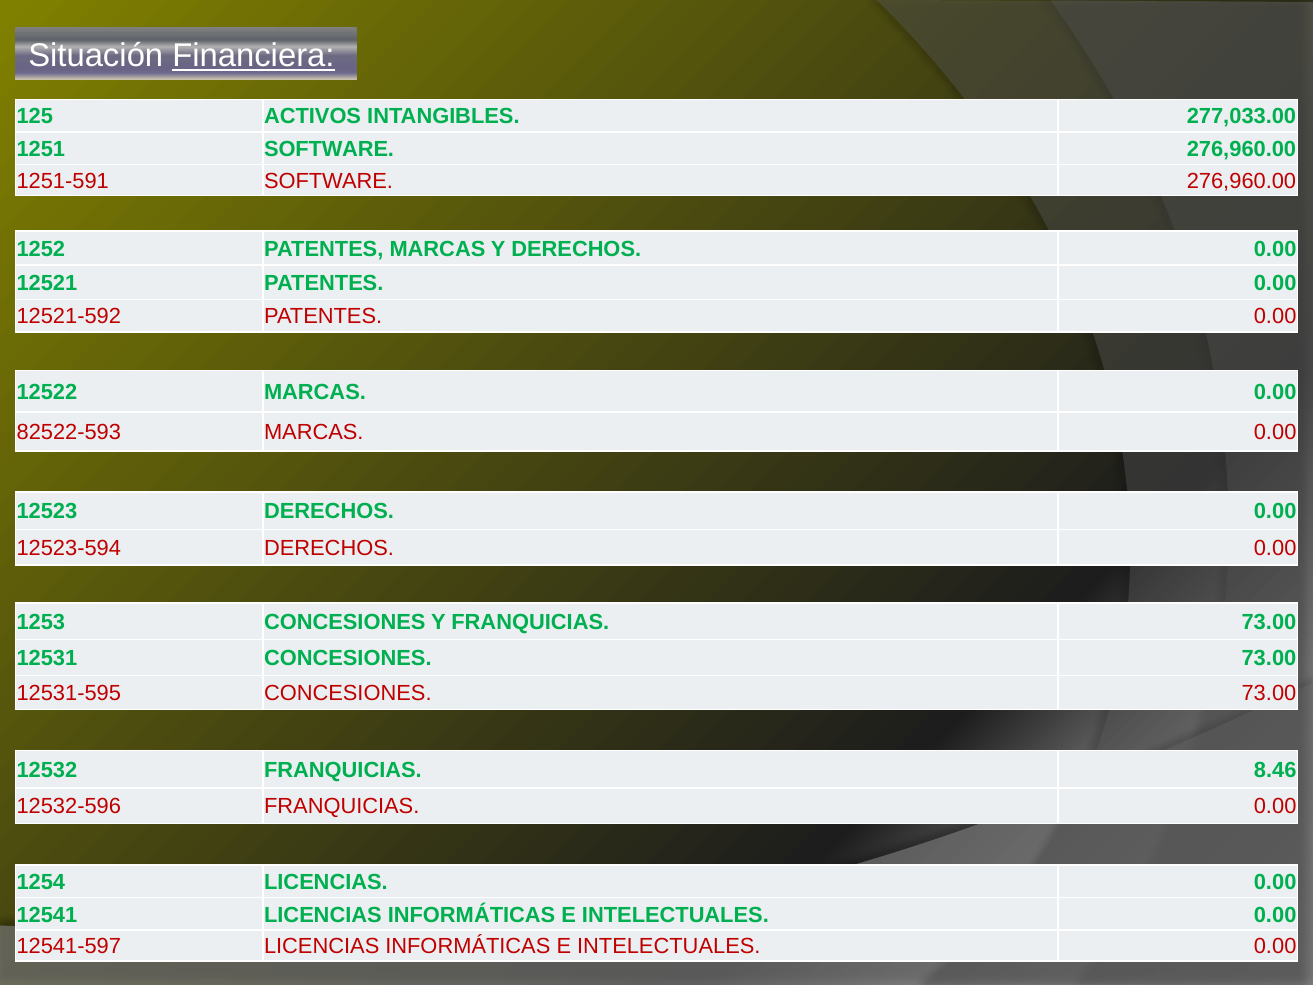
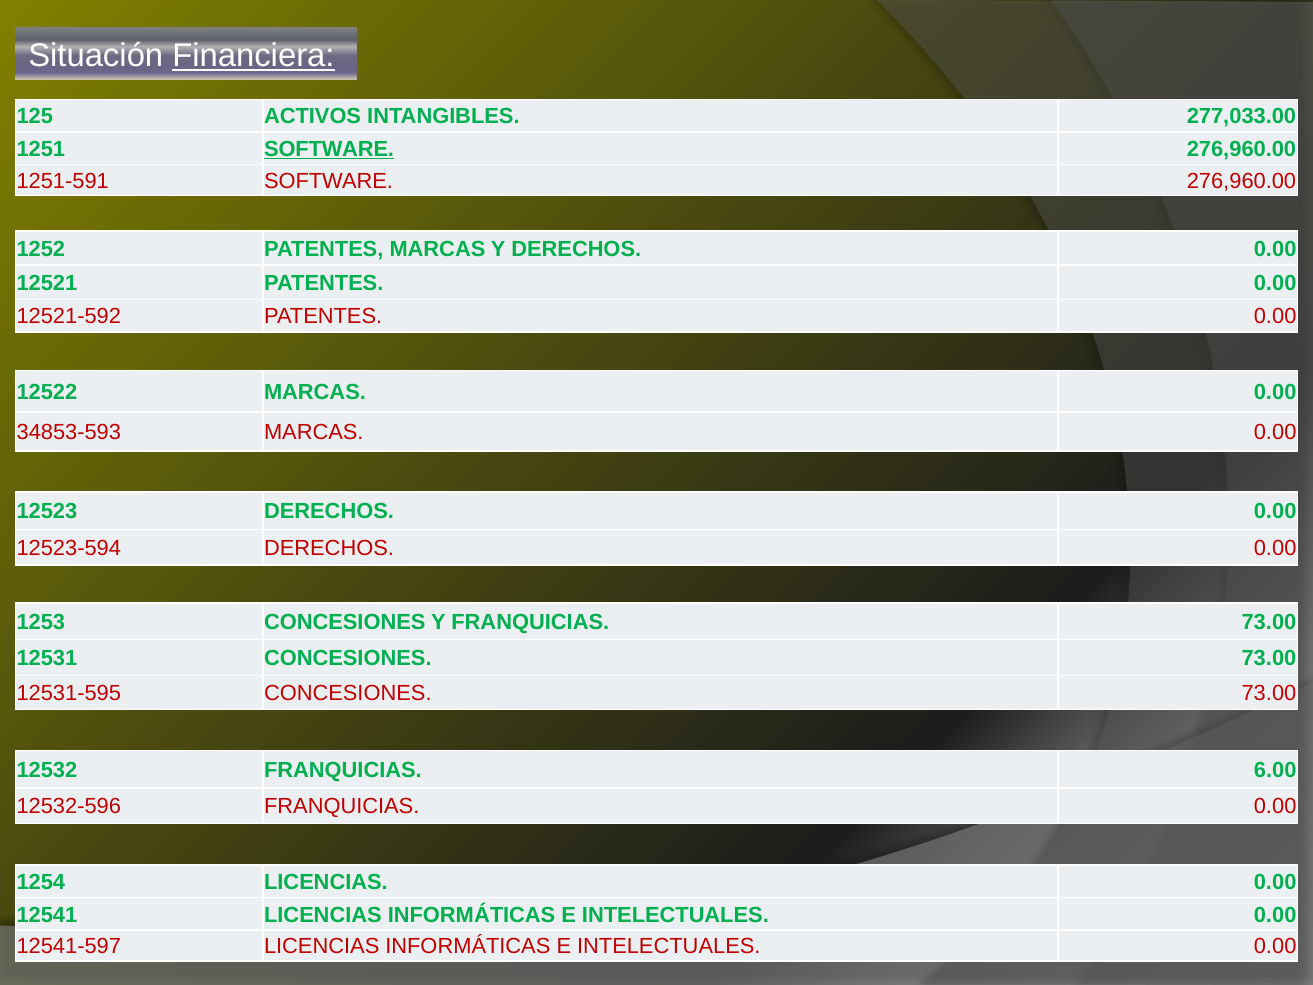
SOFTWARE at (329, 149) underline: none -> present
82522-593: 82522-593 -> 34853-593
8.46: 8.46 -> 6.00
